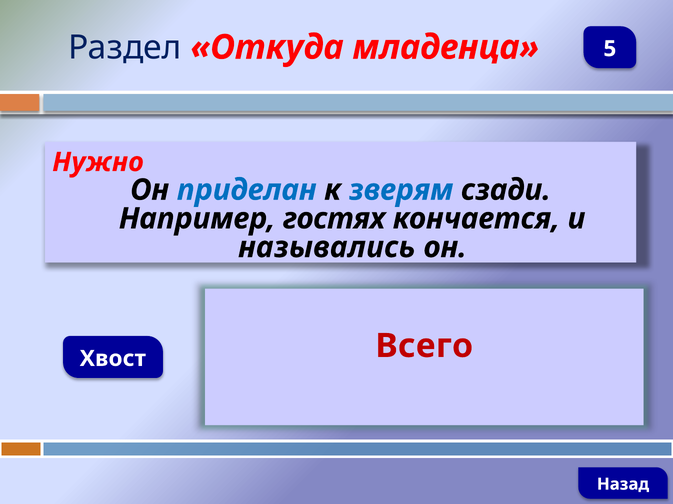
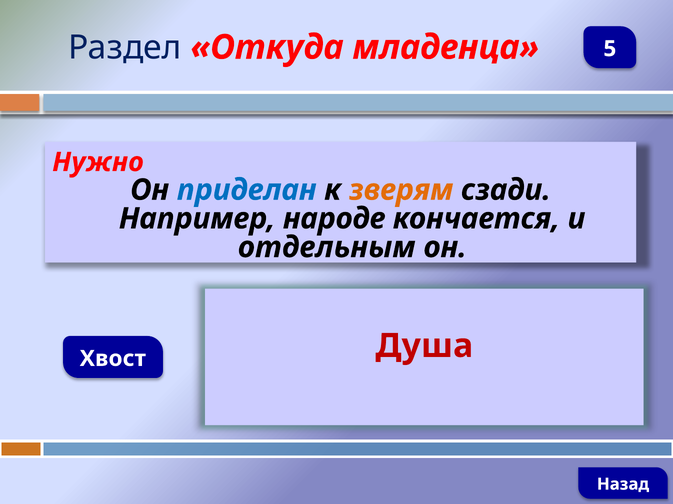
зверям colour: blue -> orange
гостях: гостях -> народе
назывались: назывались -> отдельным
Всего: Всего -> Душа
